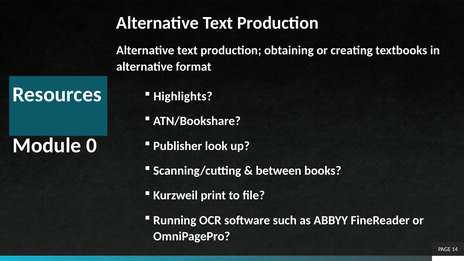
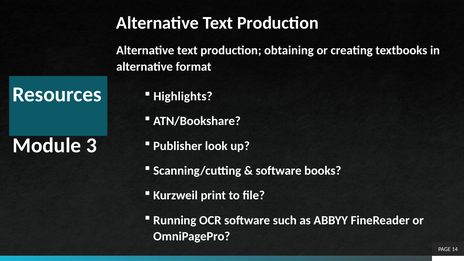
0: 0 -> 3
between at (279, 171): between -> software
